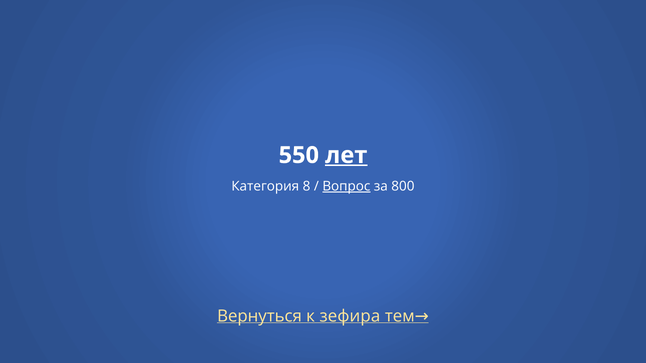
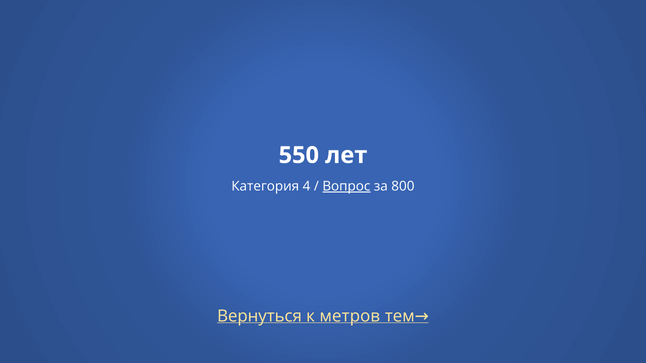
лет underline: present -> none
8: 8 -> 4
зефира: зефира -> метров
